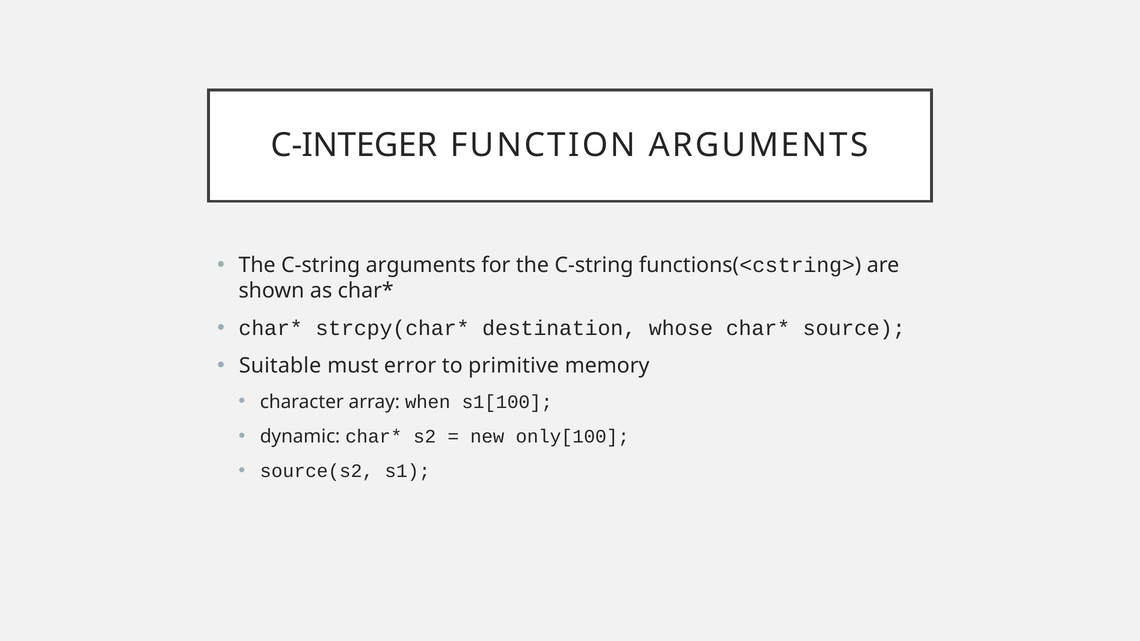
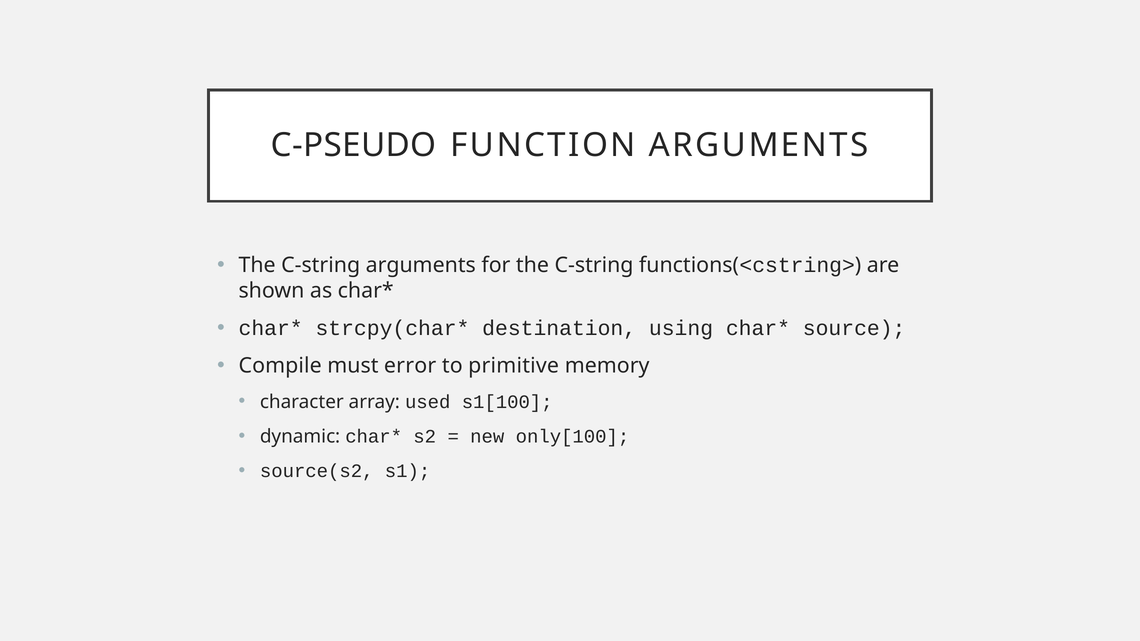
C-INTEGER: C-INTEGER -> C-PSEUDO
whose: whose -> using
Suitable: Suitable -> Compile
when: when -> used
